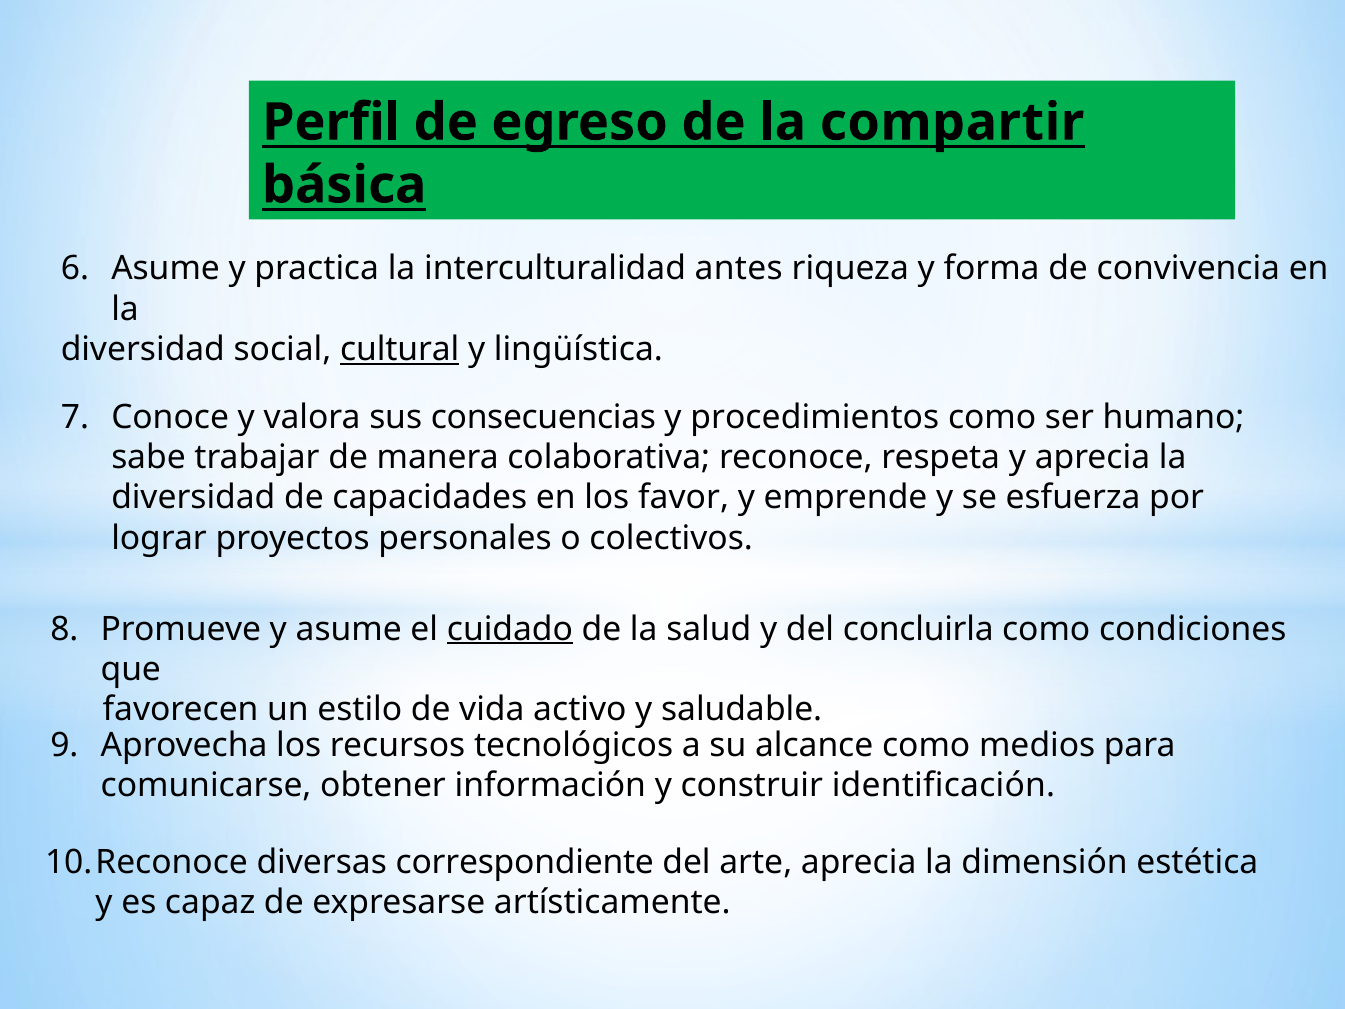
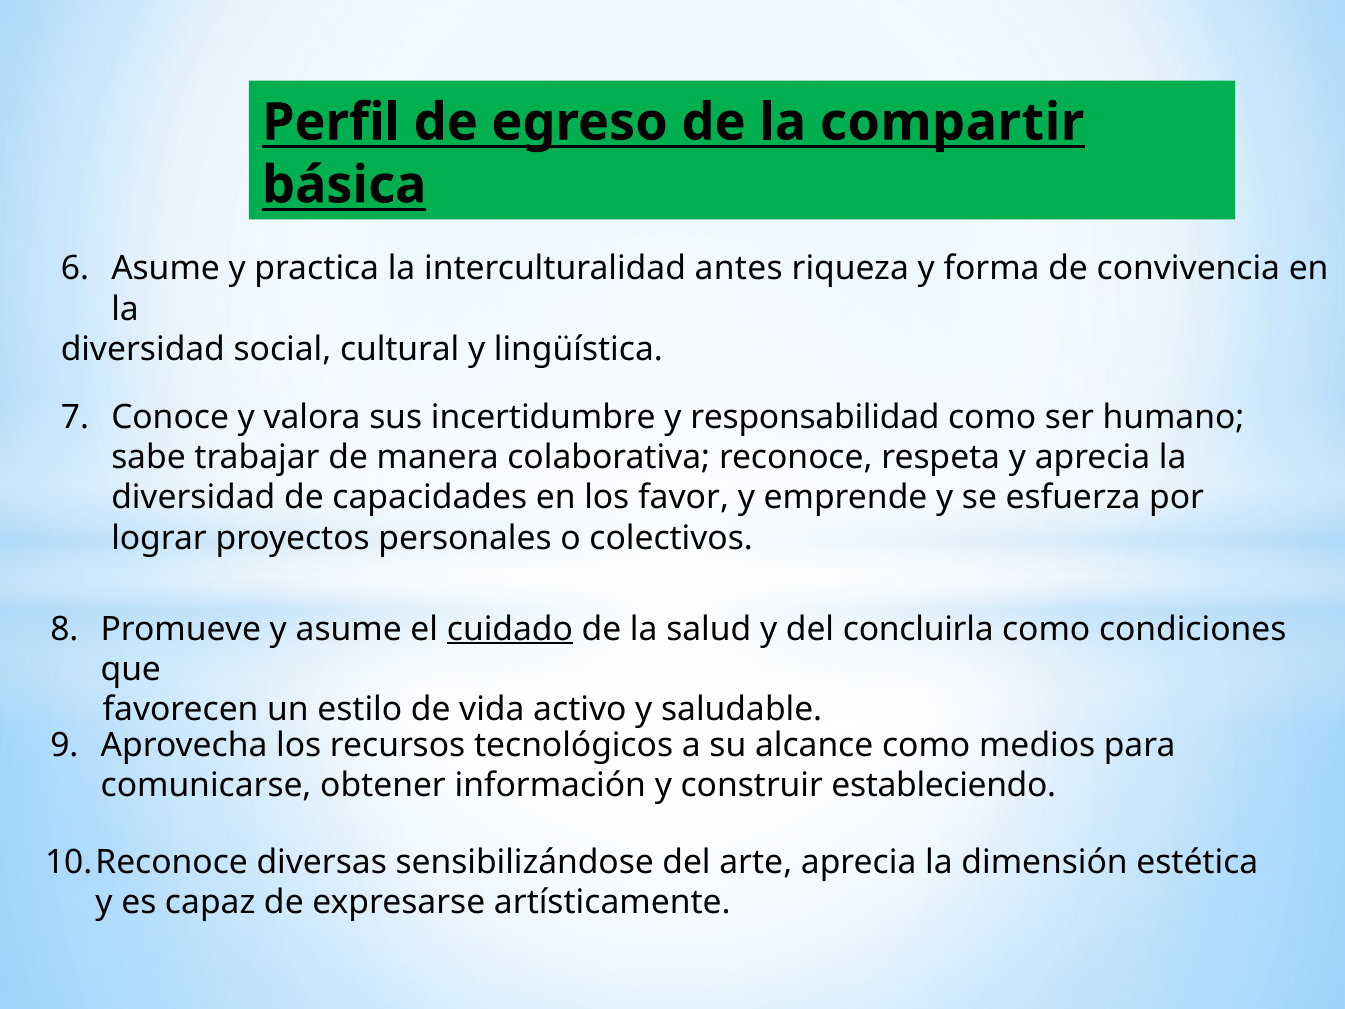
cultural underline: present -> none
consecuencias: consecuencias -> incertidumbre
procedimientos: procedimientos -> responsabilidad
identificación: identificación -> estableciendo
correspondiente: correspondiente -> sensibilizándose
